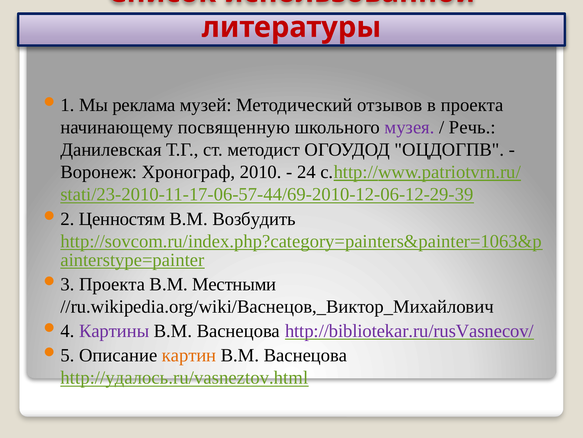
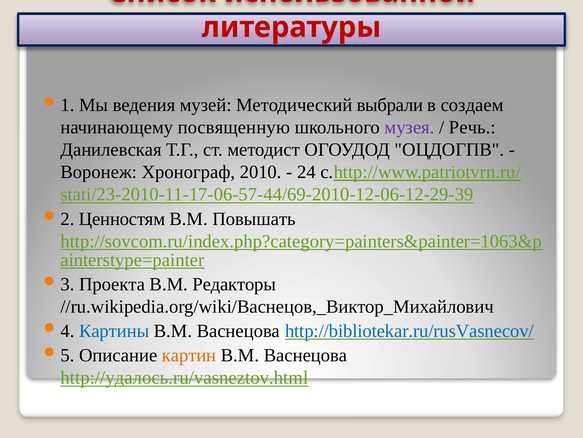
реклама: реклама -> ведения
отзывов: отзывов -> выбрали
в проекта: проекта -> создаем
Возбудить: Возбудить -> Повышать
Местными: Местными -> Редакторы
Картины colour: purple -> blue
http://bibliotekar.ru/rusVasnecov/ colour: purple -> blue
